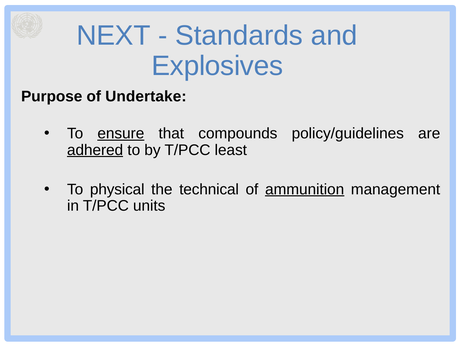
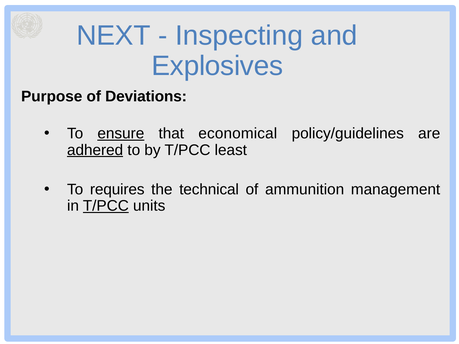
Standards: Standards -> Inspecting
Undertake: Undertake -> Deviations
compounds: compounds -> economical
physical: physical -> requires
ammunition underline: present -> none
T/PCC at (106, 206) underline: none -> present
